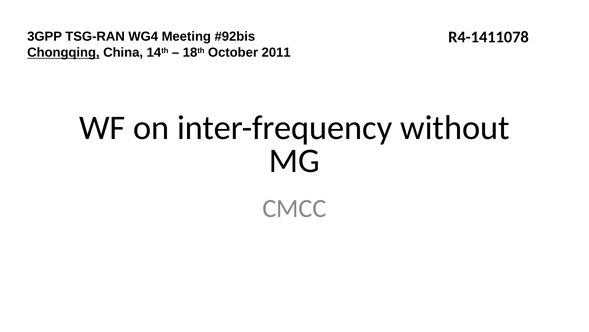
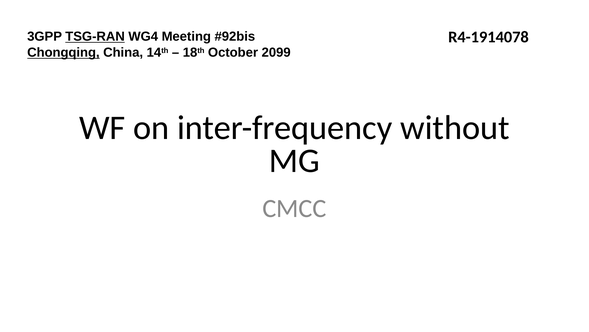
R4-1411078: R4-1411078 -> R4-1914078
TSG-RAN underline: none -> present
2011: 2011 -> 2099
